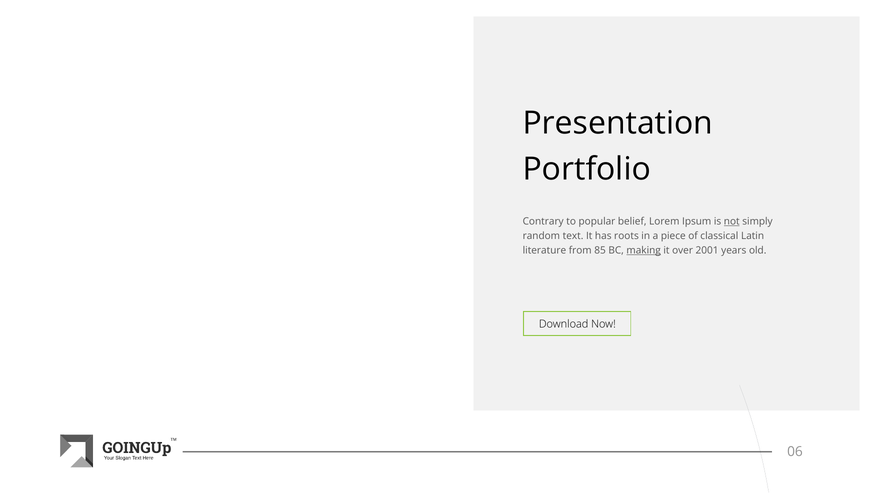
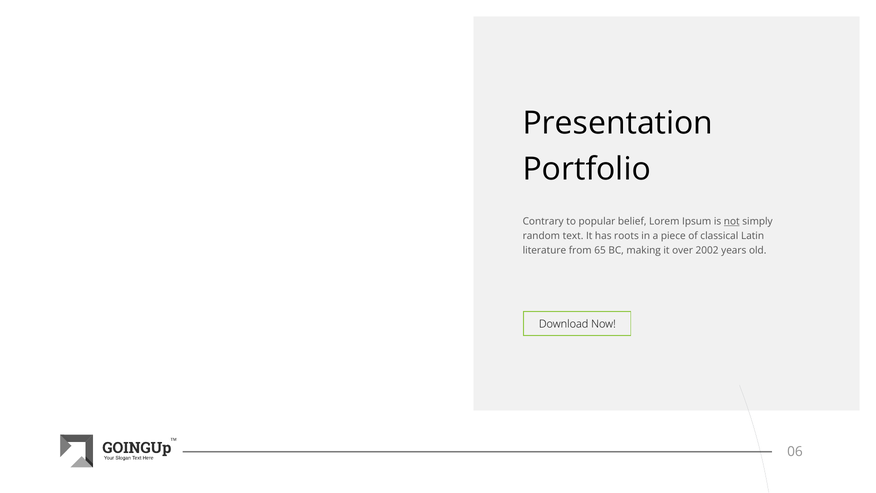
85: 85 -> 65
making underline: present -> none
2001: 2001 -> 2002
